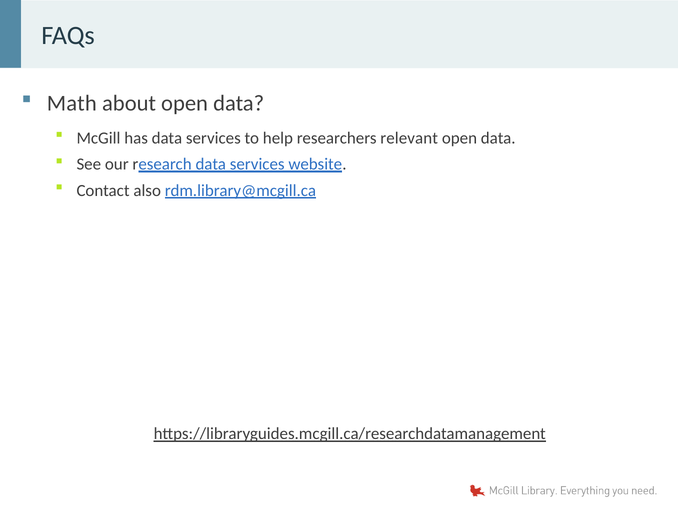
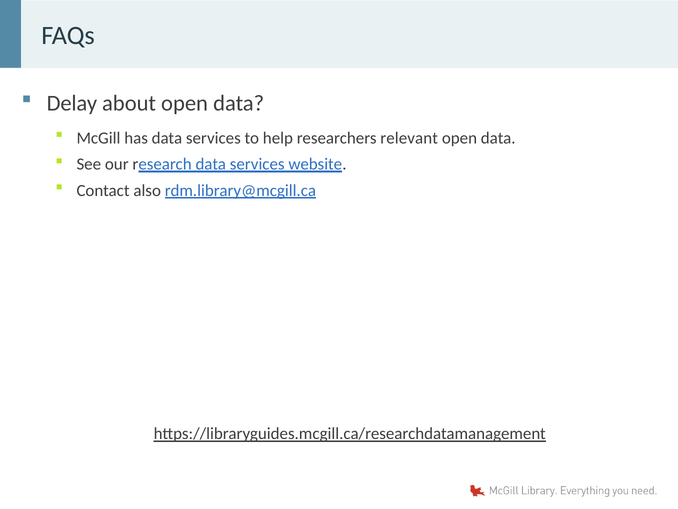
Math: Math -> Delay
